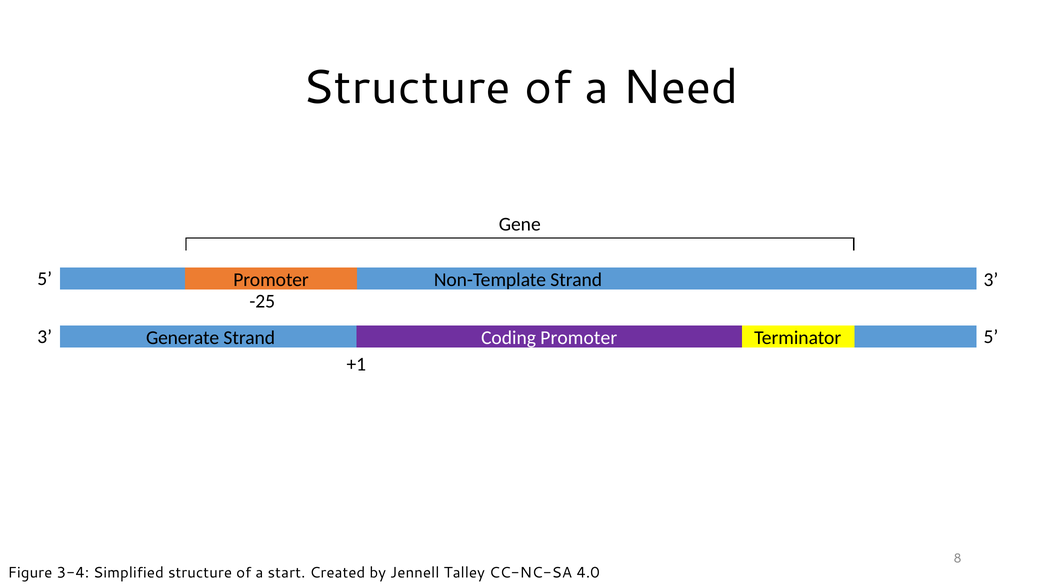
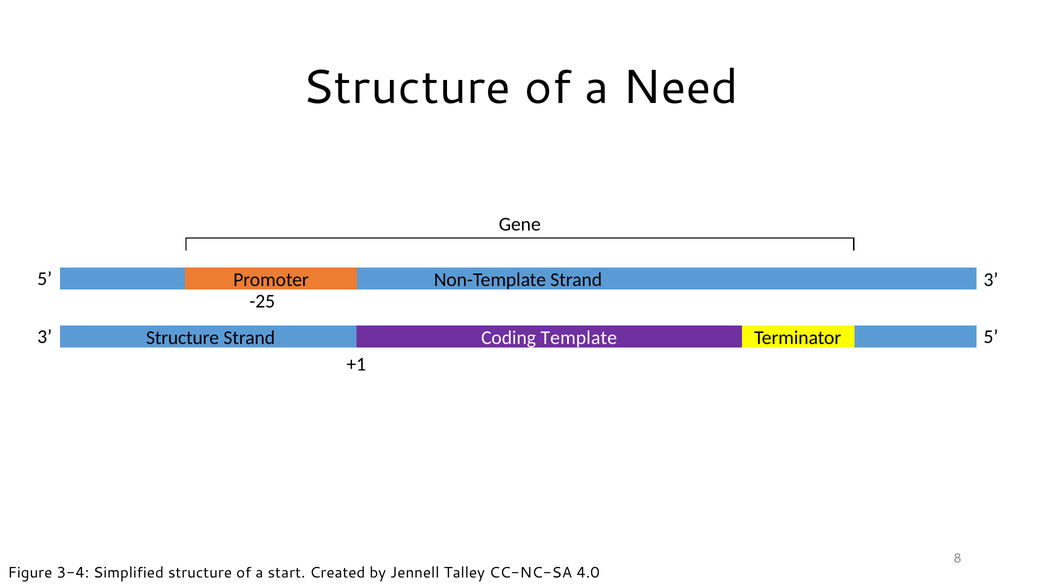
Generate at (183, 338): Generate -> Structure
Coding Promoter: Promoter -> Template
